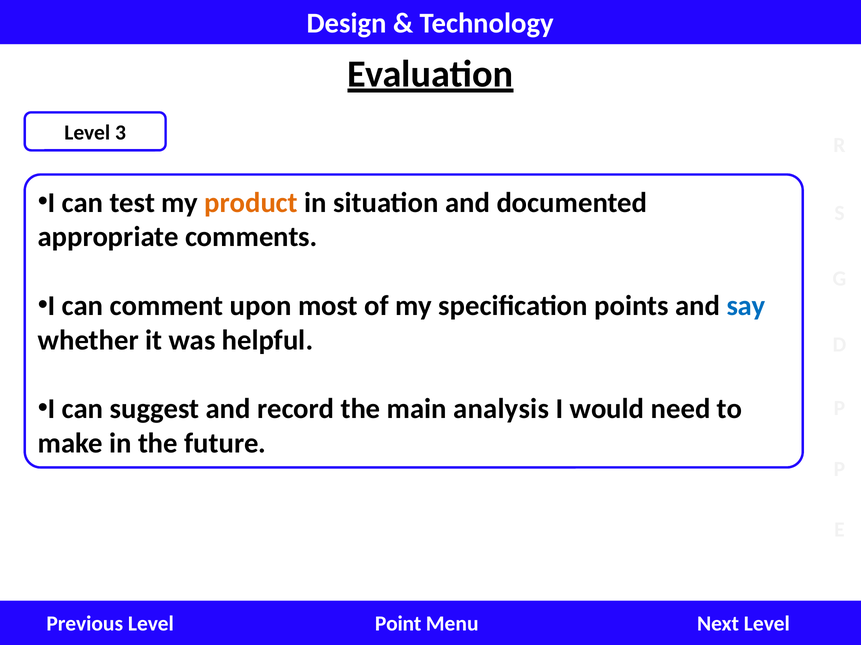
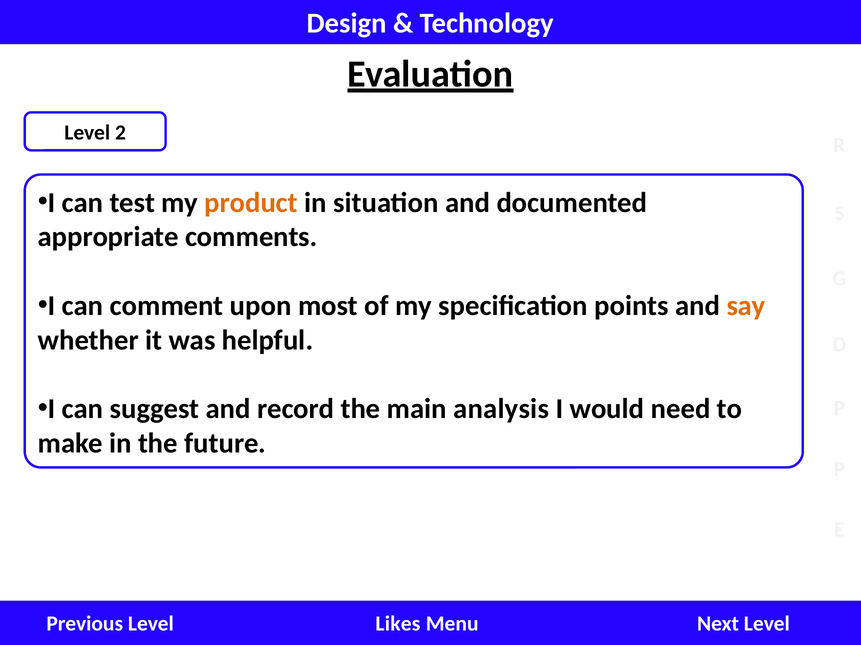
3: 3 -> 2
say colour: blue -> orange
Point: Point -> Likes
